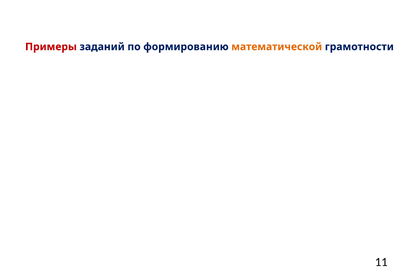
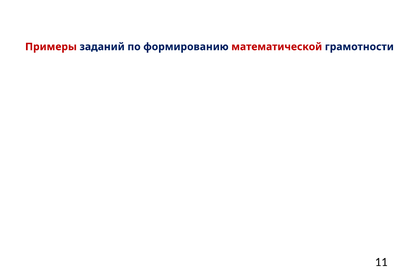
математической colour: orange -> red
